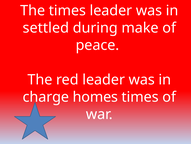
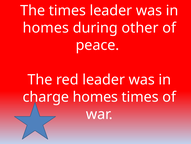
settled at (46, 28): settled -> homes
make: make -> other
